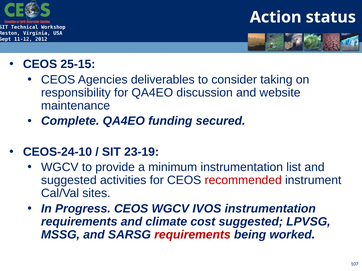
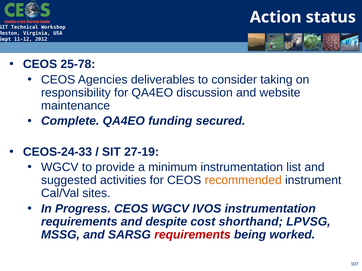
25-15: 25-15 -> 25-78
CEOS-24-10: CEOS-24-10 -> CEOS-24-33
23-19: 23-19 -> 27-19
recommended colour: red -> orange
climate: climate -> despite
cost suggested: suggested -> shorthand
